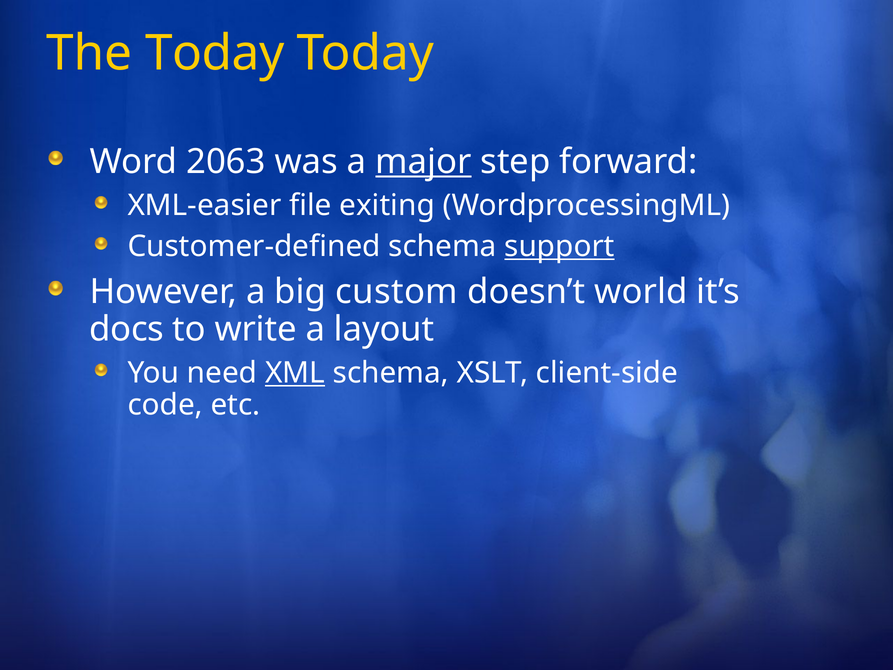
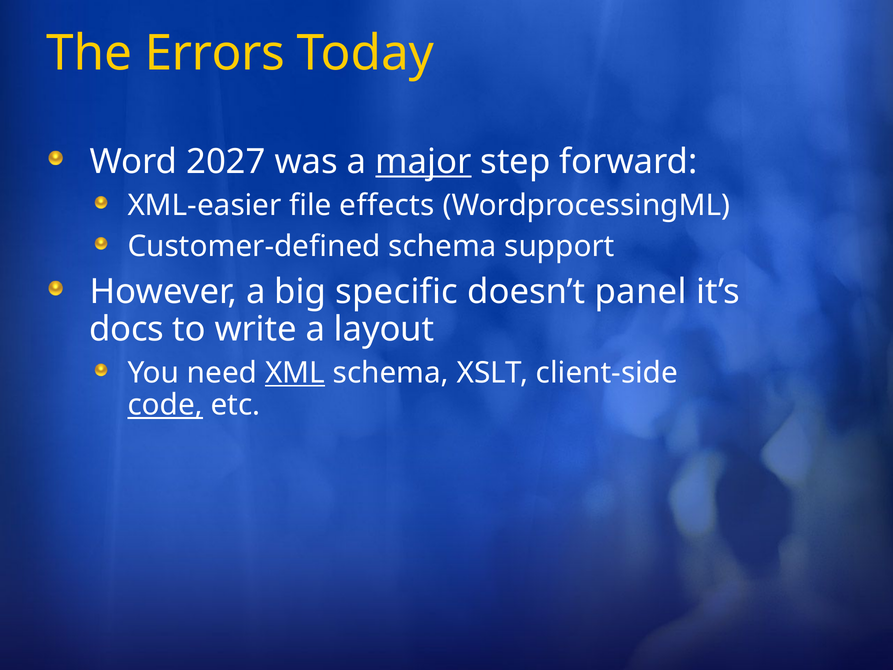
The Today: Today -> Errors
2063: 2063 -> 2027
exiting: exiting -> effects
support underline: present -> none
custom: custom -> specific
world: world -> panel
code underline: none -> present
